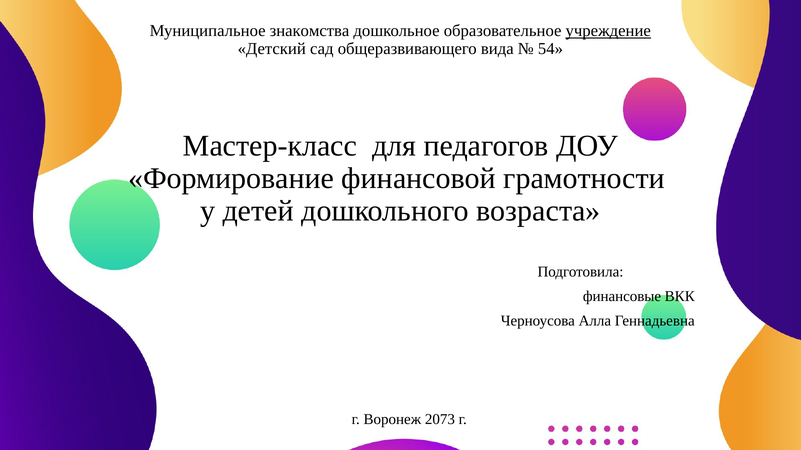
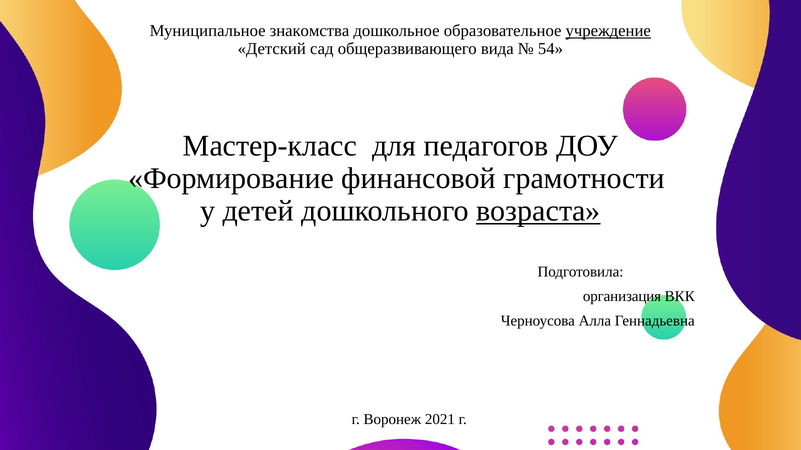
возраста underline: none -> present
финансовые: финансовые -> организация
2073: 2073 -> 2021
